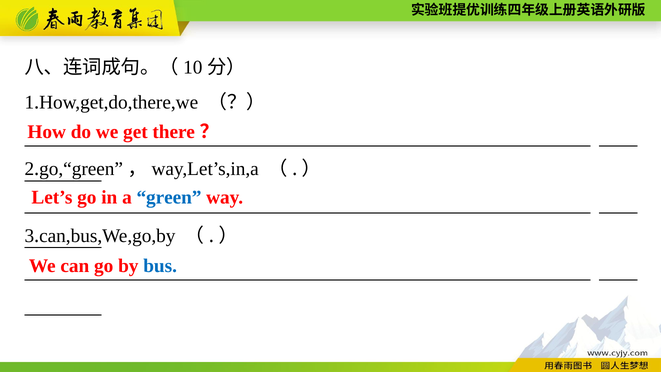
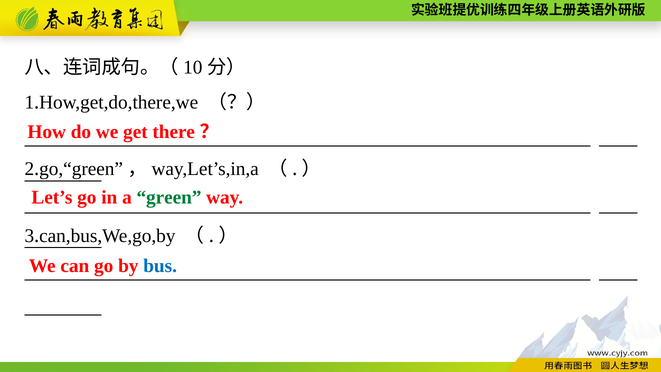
green colour: blue -> green
